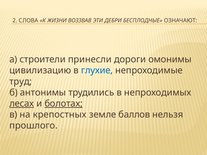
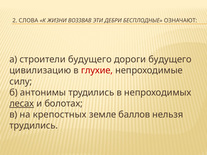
строители принесли: принесли -> будущего
дороги омонимы: омонимы -> будущего
глухие colour: blue -> red
труд: труд -> силу
болотах underline: present -> none
прошлого at (34, 126): прошлого -> трудились
